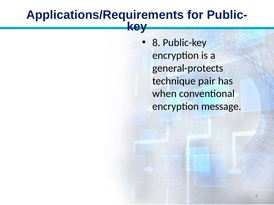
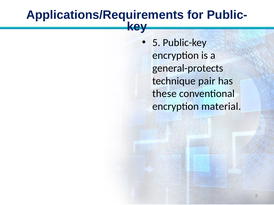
8 at (156, 43): 8 -> 5
when: when -> these
message: message -> material
